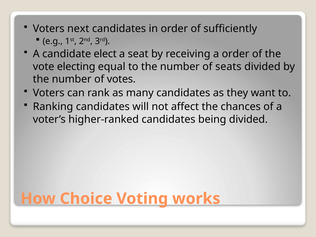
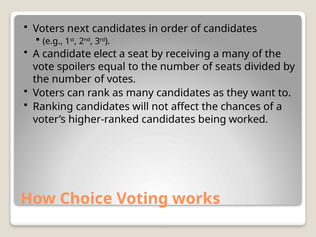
of sufficiently: sufficiently -> candidates
a order: order -> many
electing: electing -> spoilers
being divided: divided -> worked
